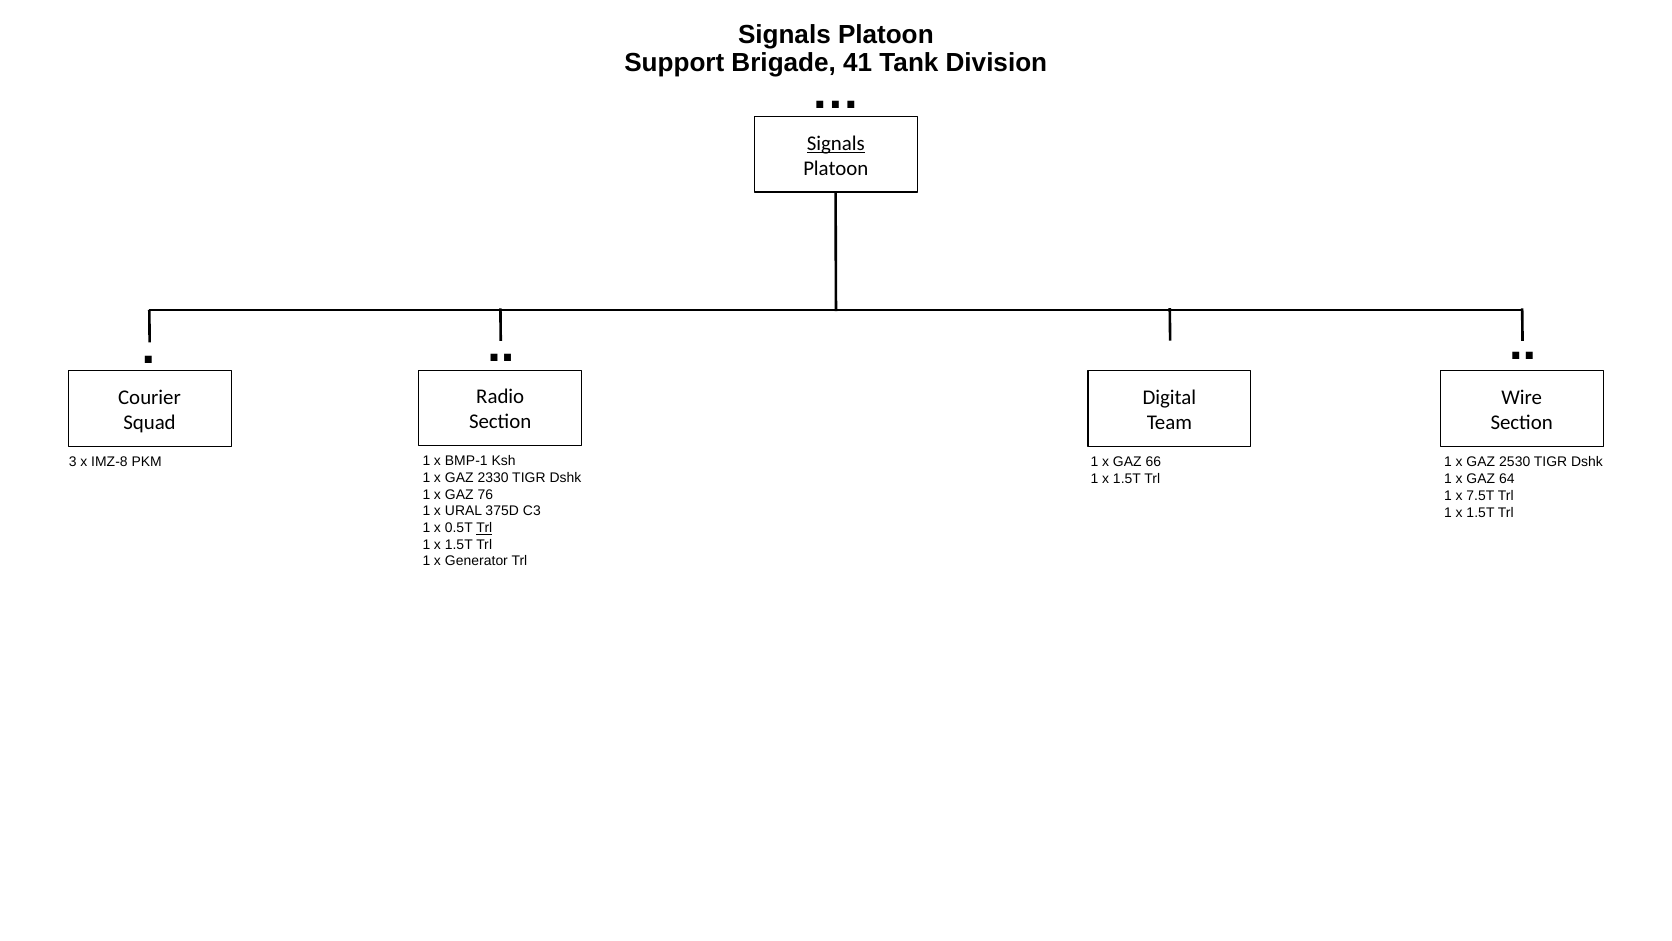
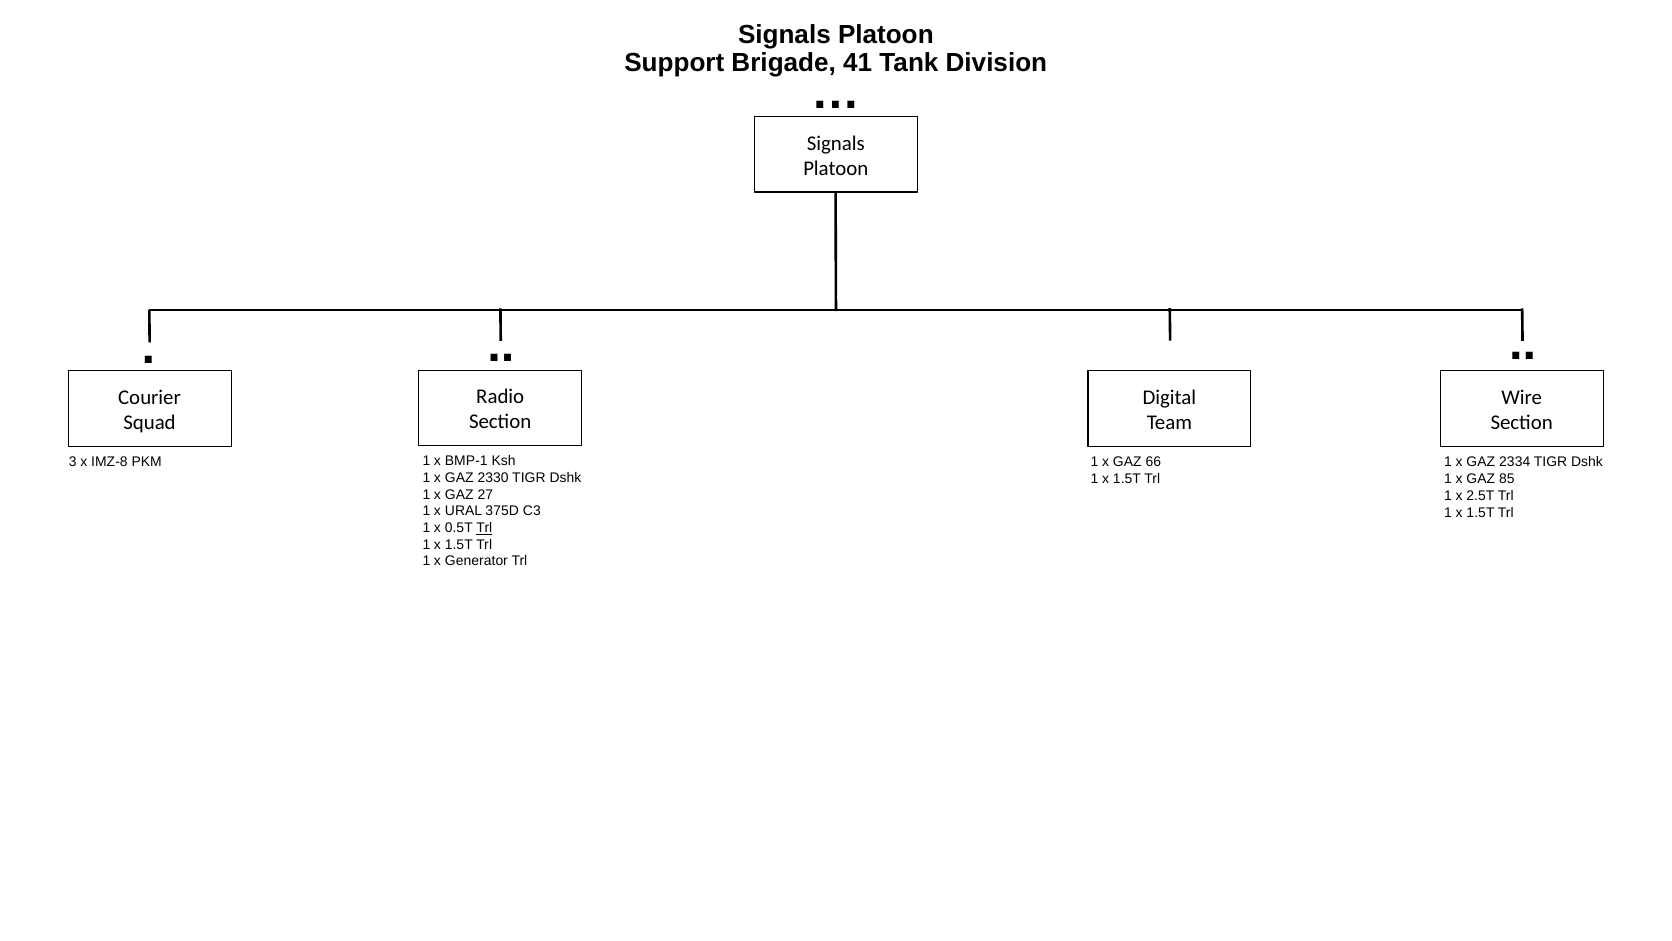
Signals at (836, 143) underline: present -> none
2530: 2530 -> 2334
64: 64 -> 85
76: 76 -> 27
7.5T: 7.5T -> 2.5T
